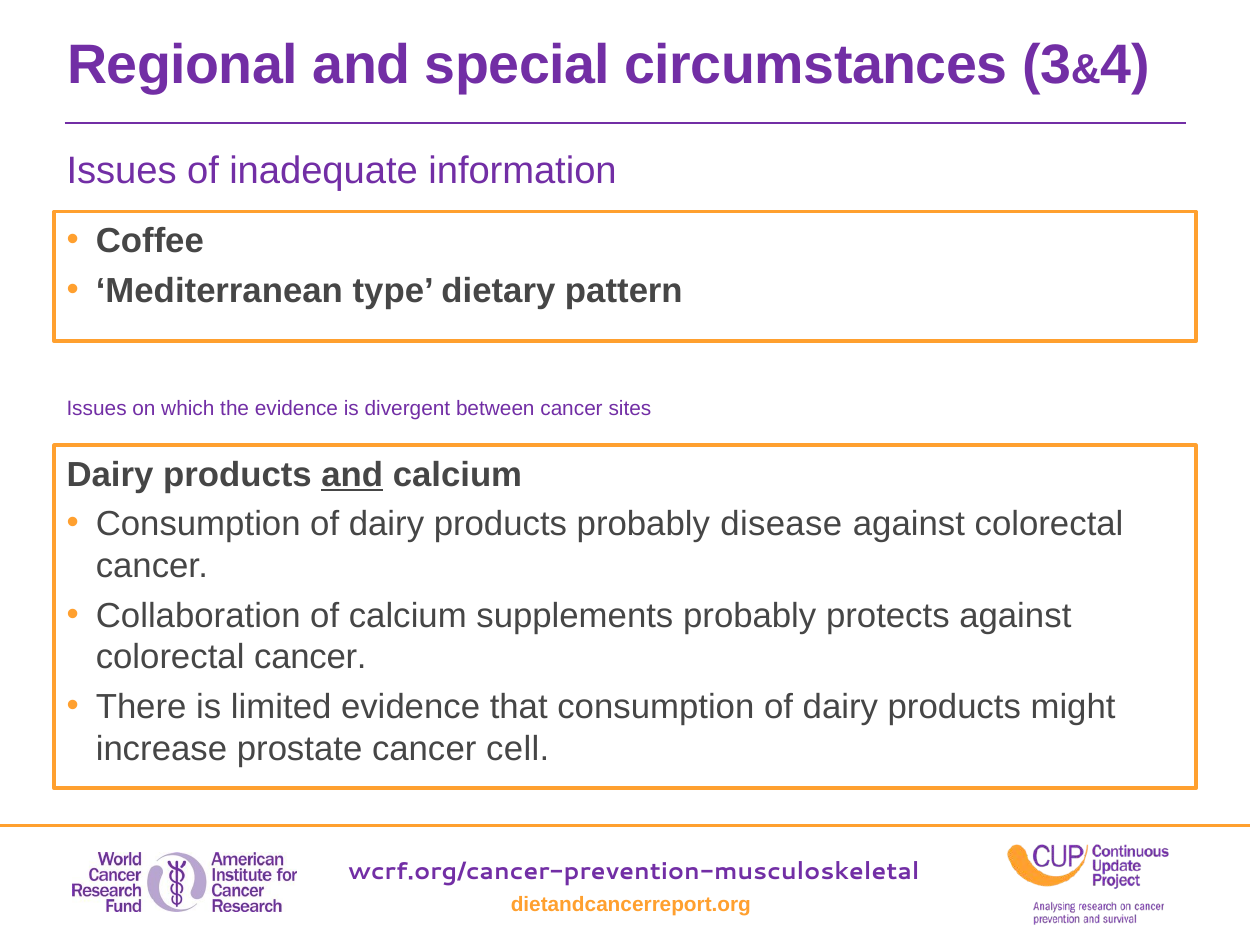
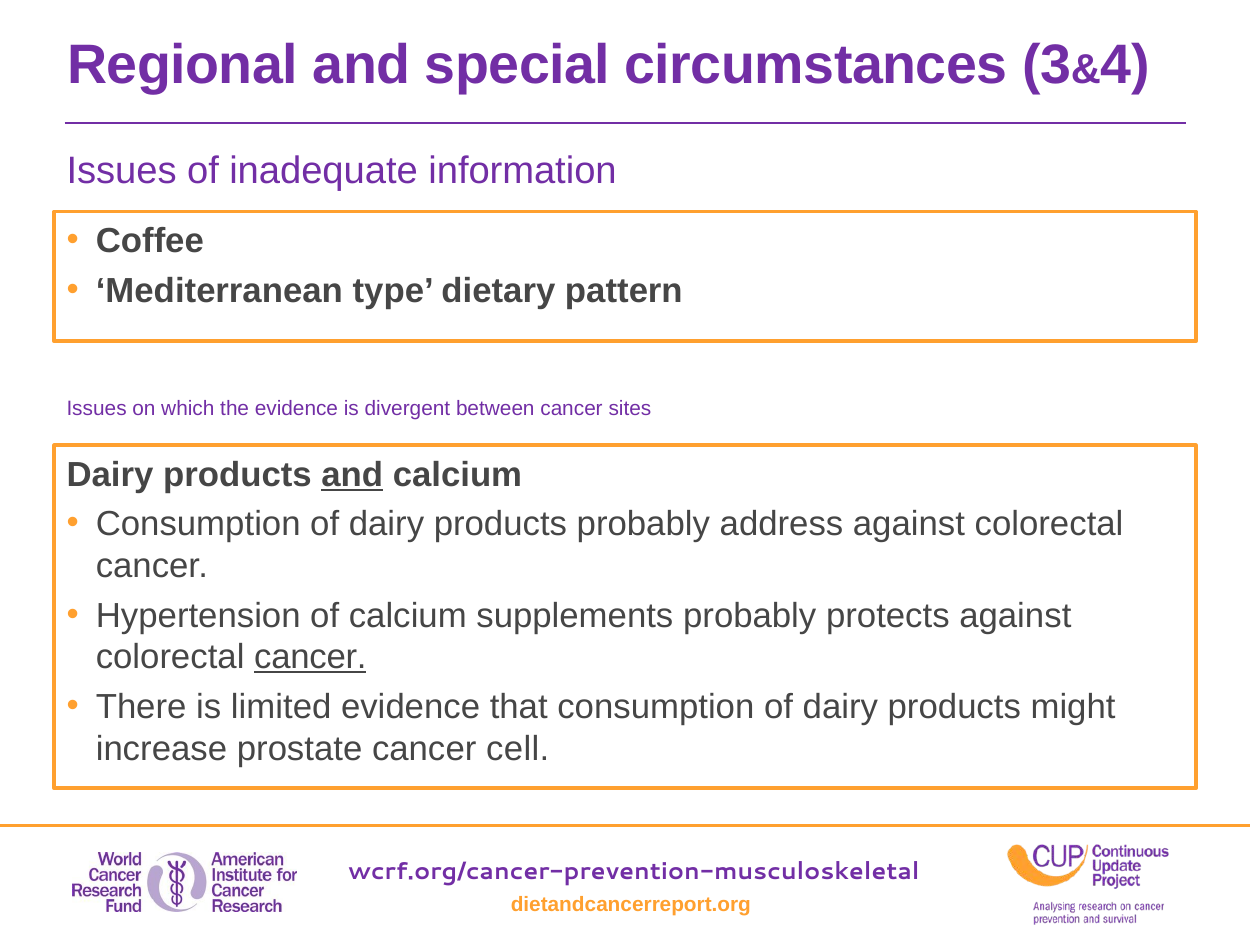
disease: disease -> address
Collaboration: Collaboration -> Hypertension
cancer at (310, 657) underline: none -> present
